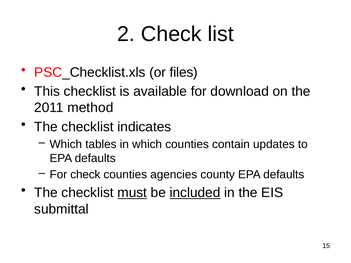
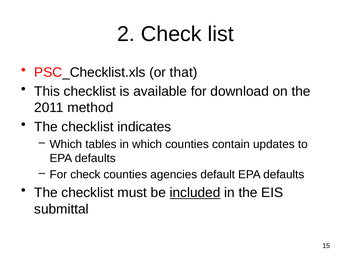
files: files -> that
county: county -> default
must underline: present -> none
